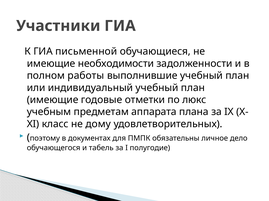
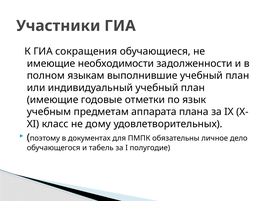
письменной: письменной -> сокращения
работы: работы -> языкам
люкс: люкс -> язык
